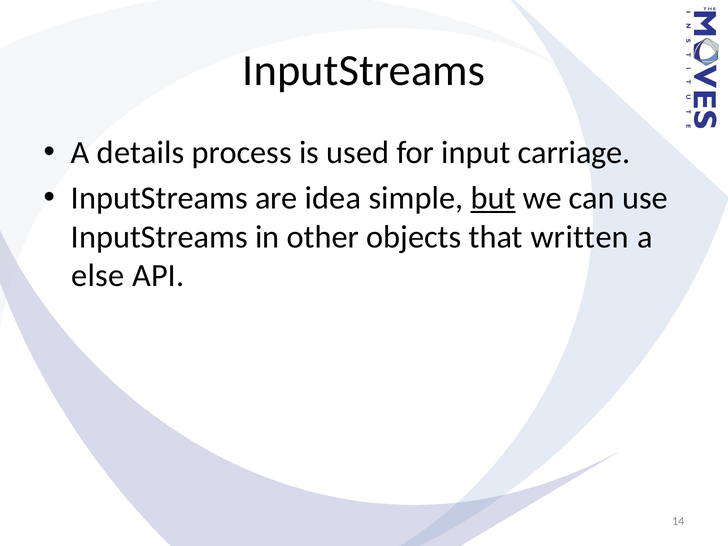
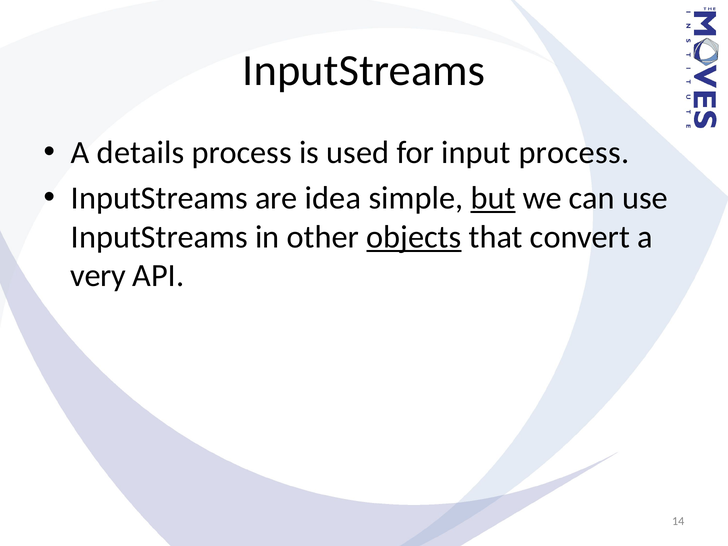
input carriage: carriage -> process
objects underline: none -> present
written: written -> convert
else: else -> very
